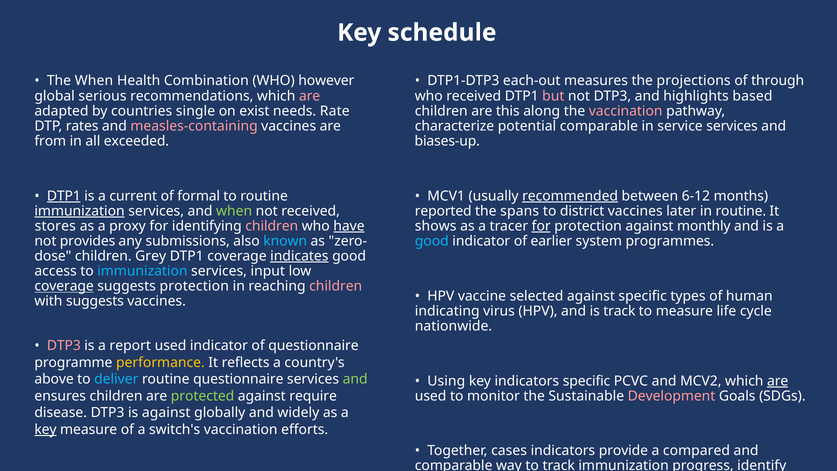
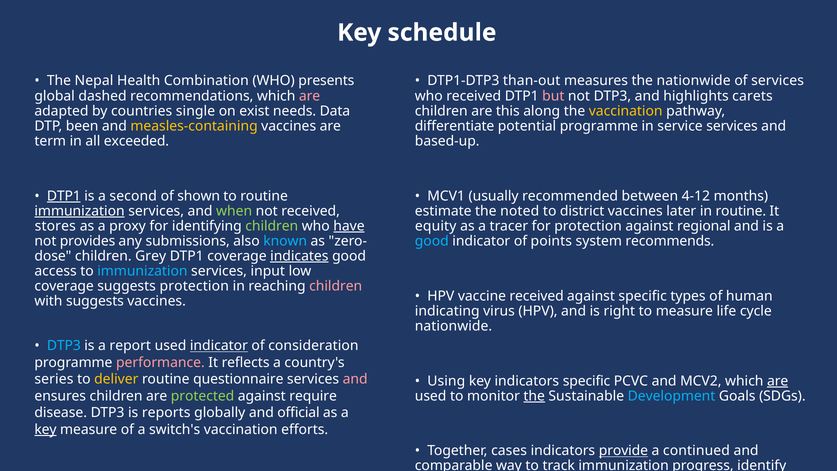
The When: When -> Nepal
however: however -> presents
each-out: each-out -> than-out
the projections: projections -> nationwide
of through: through -> services
serious: serious -> dashed
based: based -> carets
Rate: Rate -> Data
vaccination at (626, 111) colour: pink -> yellow
rates: rates -> been
measles-containing colour: pink -> yellow
characterize: characterize -> differentiate
potential comparable: comparable -> programme
from: from -> term
biases-up: biases-up -> based-up
current: current -> second
formal: formal -> shown
recommended underline: present -> none
6-12: 6-12 -> 4-12
reported: reported -> estimate
spans: spans -> noted
children at (272, 226) colour: pink -> light green
shows: shows -> equity
for at (541, 226) underline: present -> none
monthly: monthly -> regional
earlier: earlier -> points
programmes: programmes -> recommends
coverage at (64, 286) underline: present -> none
vaccine selected: selected -> received
is track: track -> right
DTP3 at (64, 346) colour: pink -> light blue
indicator at (219, 346) underline: none -> present
of questionnaire: questionnaire -> consideration
performance colour: yellow -> pink
above: above -> series
deliver colour: light blue -> yellow
and at (355, 379) colour: light green -> pink
the at (534, 396) underline: none -> present
Development at (672, 396) colour: pink -> light blue
is against: against -> reports
widely: widely -> official
provide underline: none -> present
compared: compared -> continued
